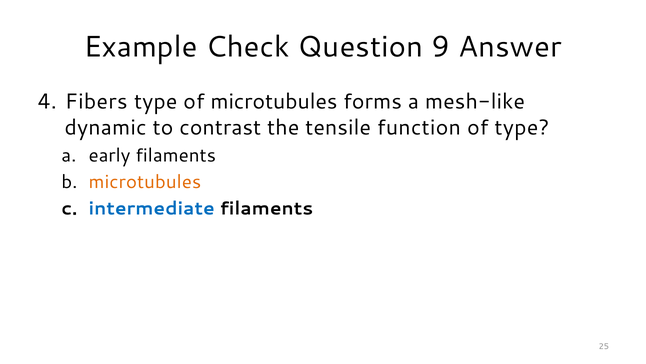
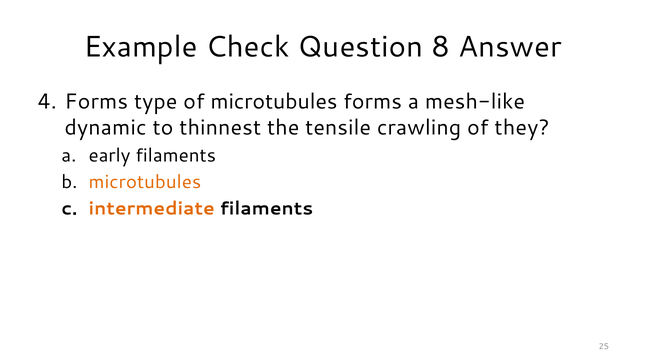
9: 9 -> 8
4 Fibers: Fibers -> Forms
contrast: contrast -> thinnest
function: function -> crawling
of type: type -> they
intermediate colour: blue -> orange
